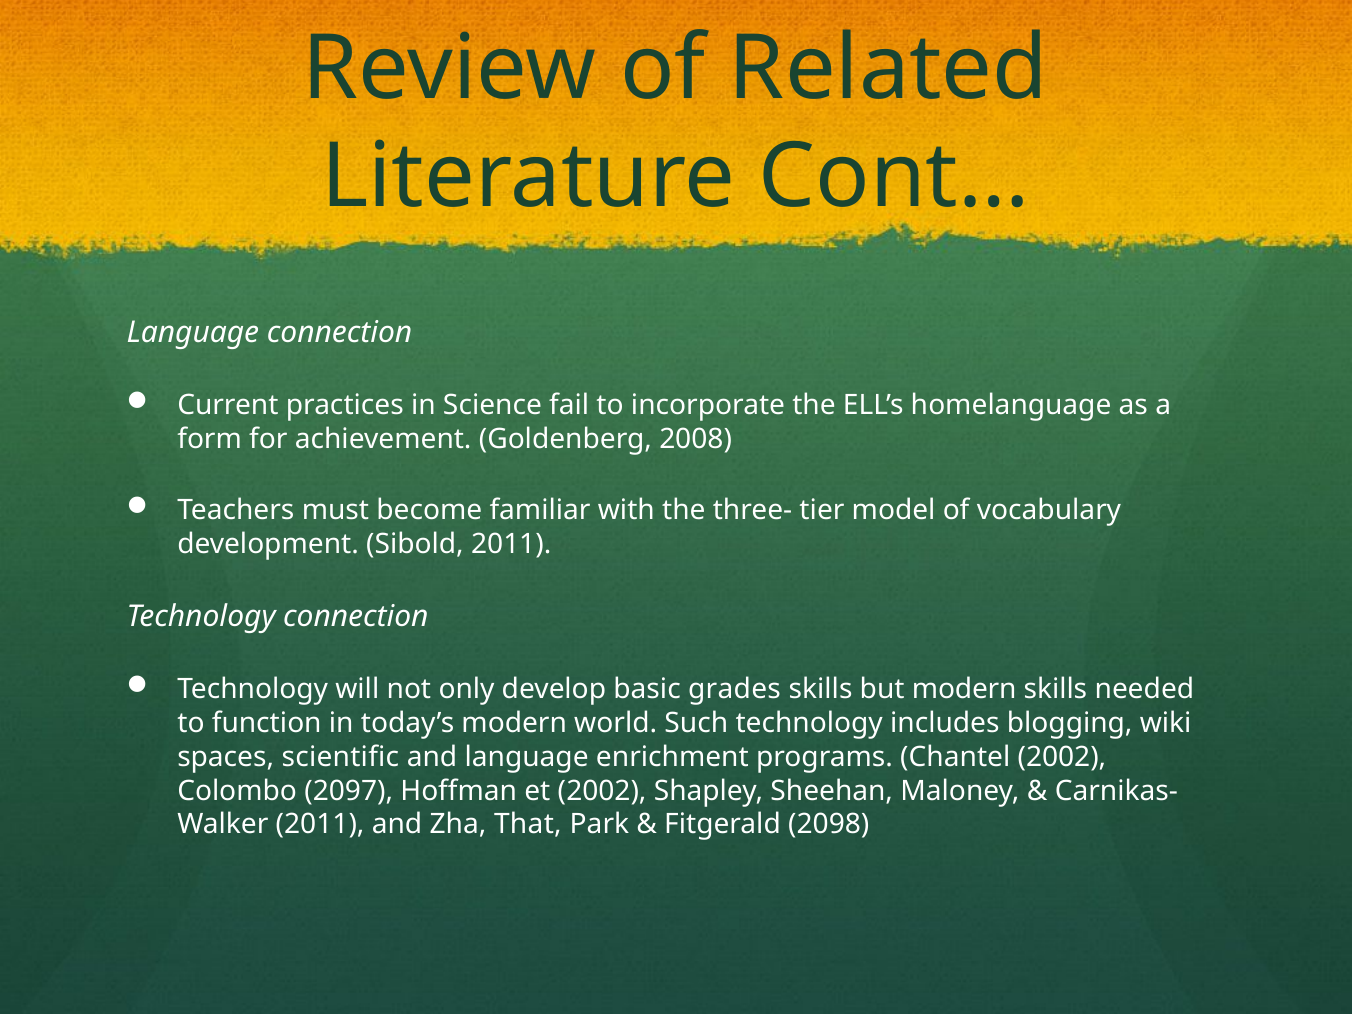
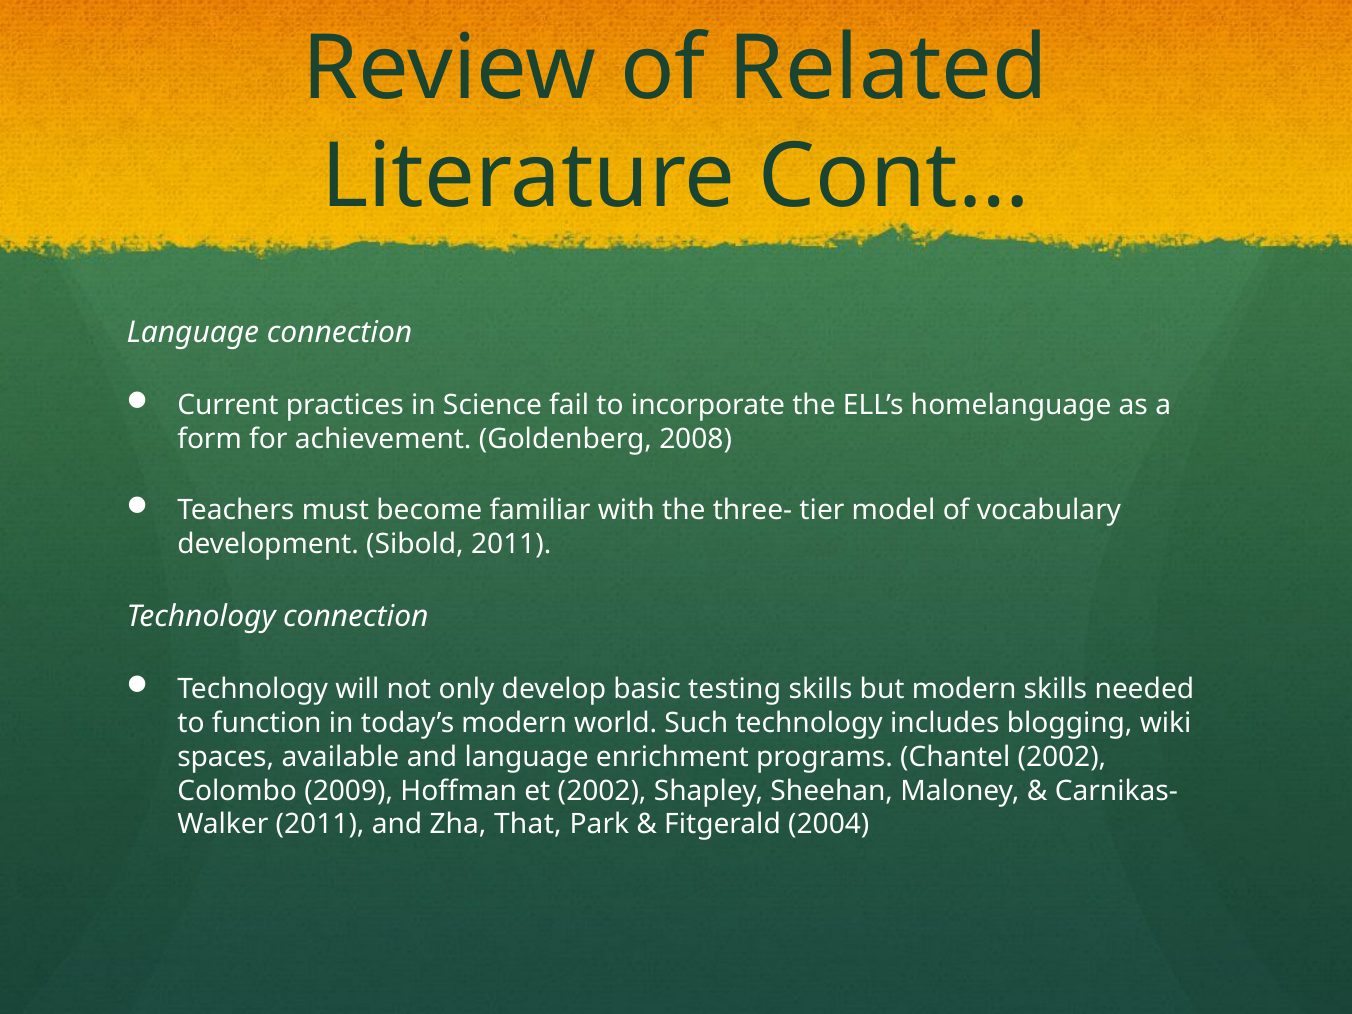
grades: grades -> testing
scientific: scientific -> available
2097: 2097 -> 2009
2098: 2098 -> 2004
